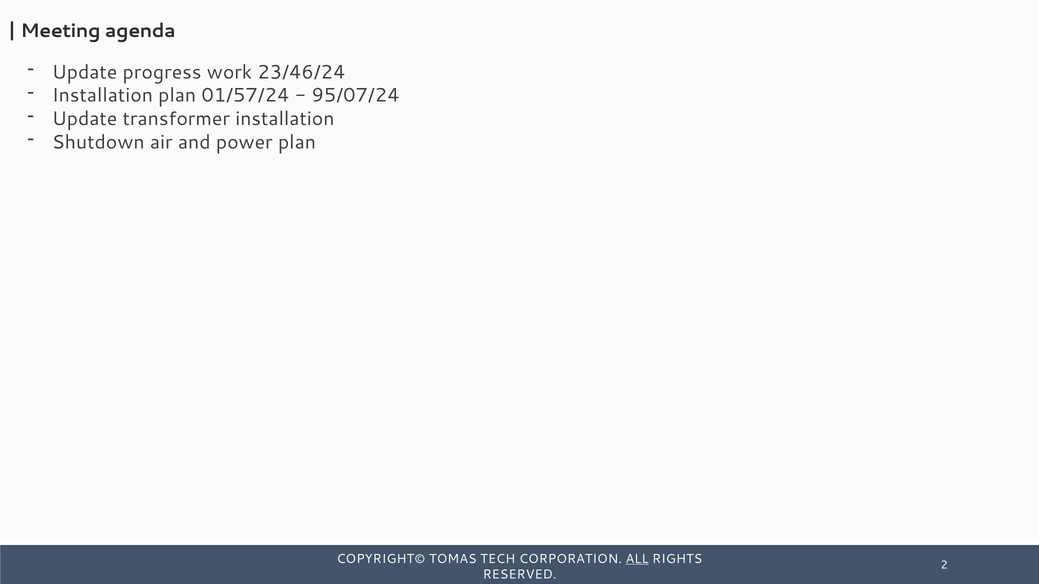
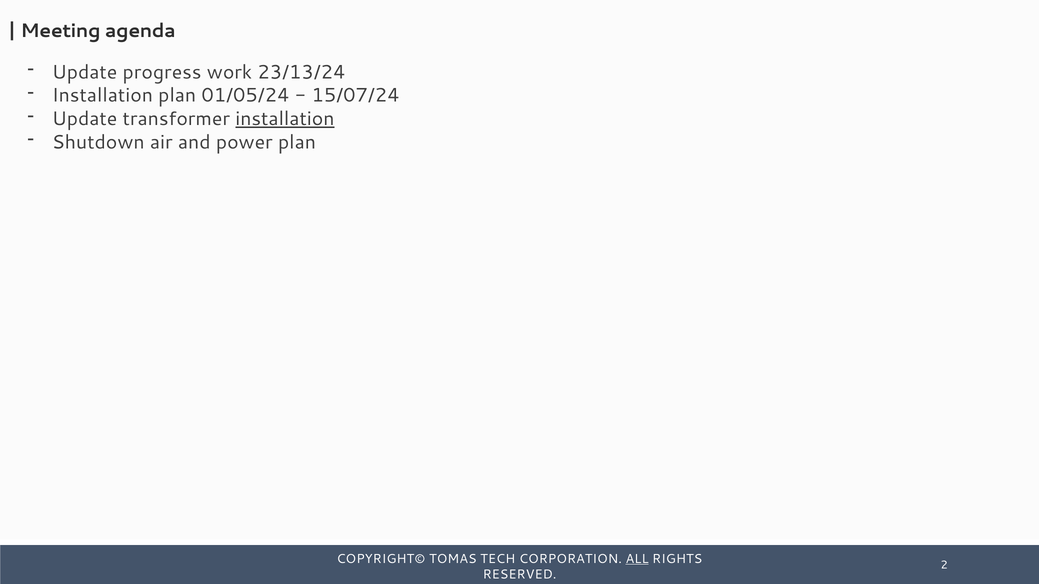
23/46/24: 23/46/24 -> 23/13/24
01/57/24: 01/57/24 -> 01/05/24
95/07/24: 95/07/24 -> 15/07/24
installation at (285, 119) underline: none -> present
